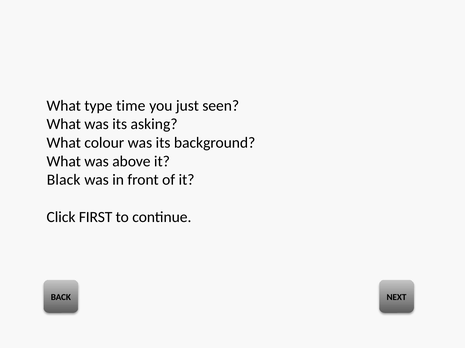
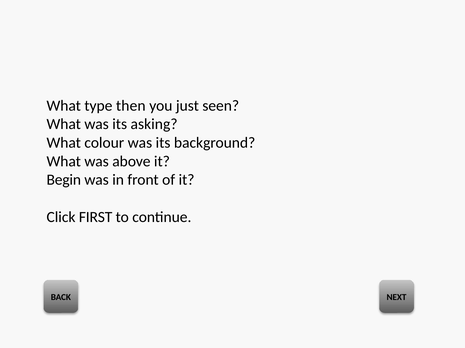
time: time -> then
Black: Black -> Begin
